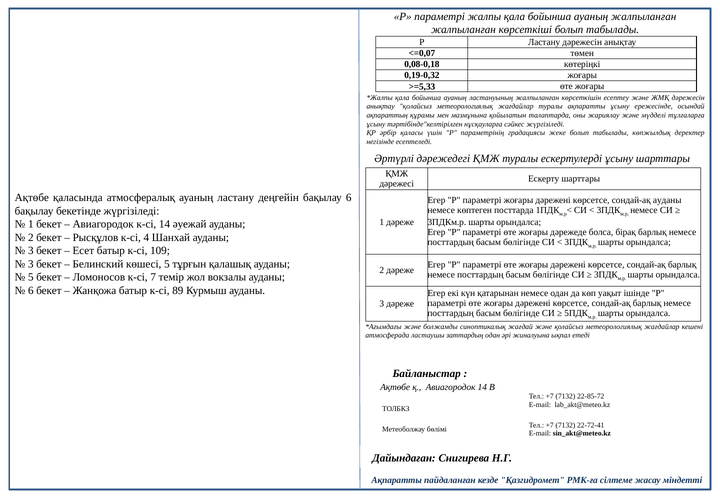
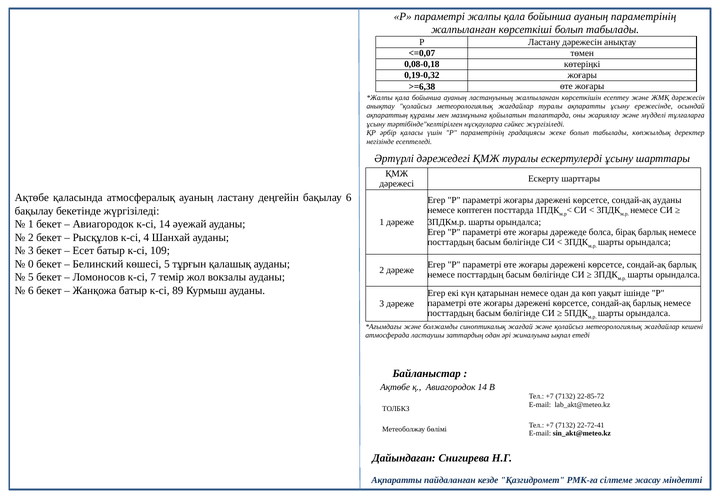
ауаның жалпыланған: жалпыланған -> параметрінің
>=5,33: >=5,33 -> >=6,38
3 at (31, 264): 3 -> 0
